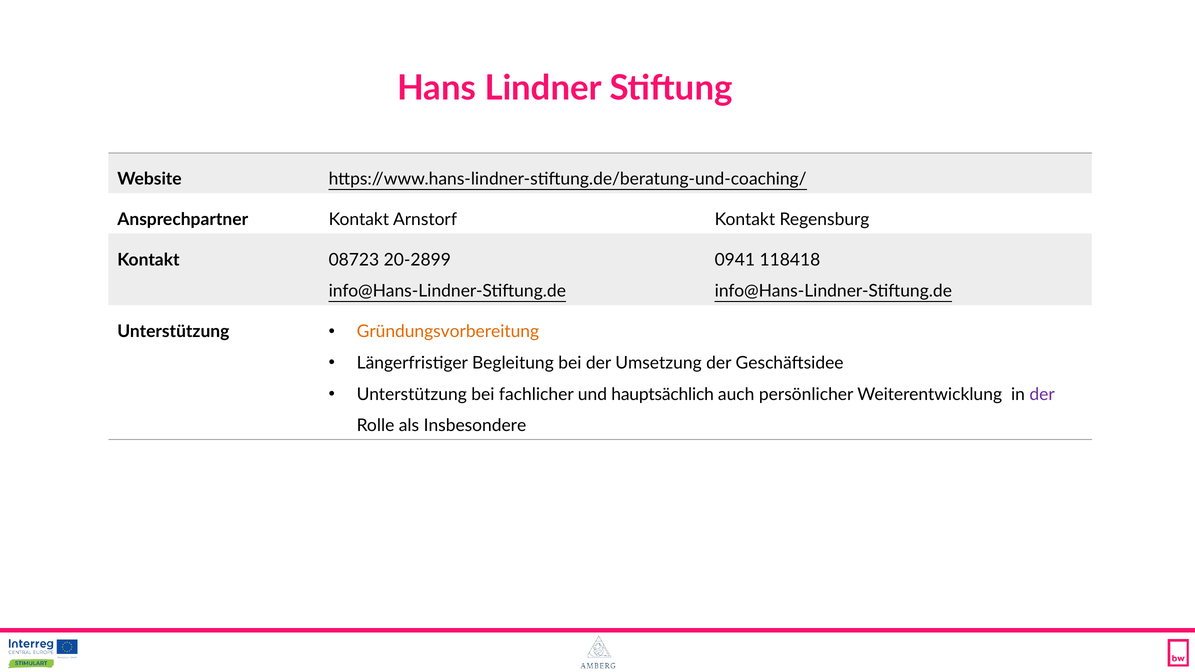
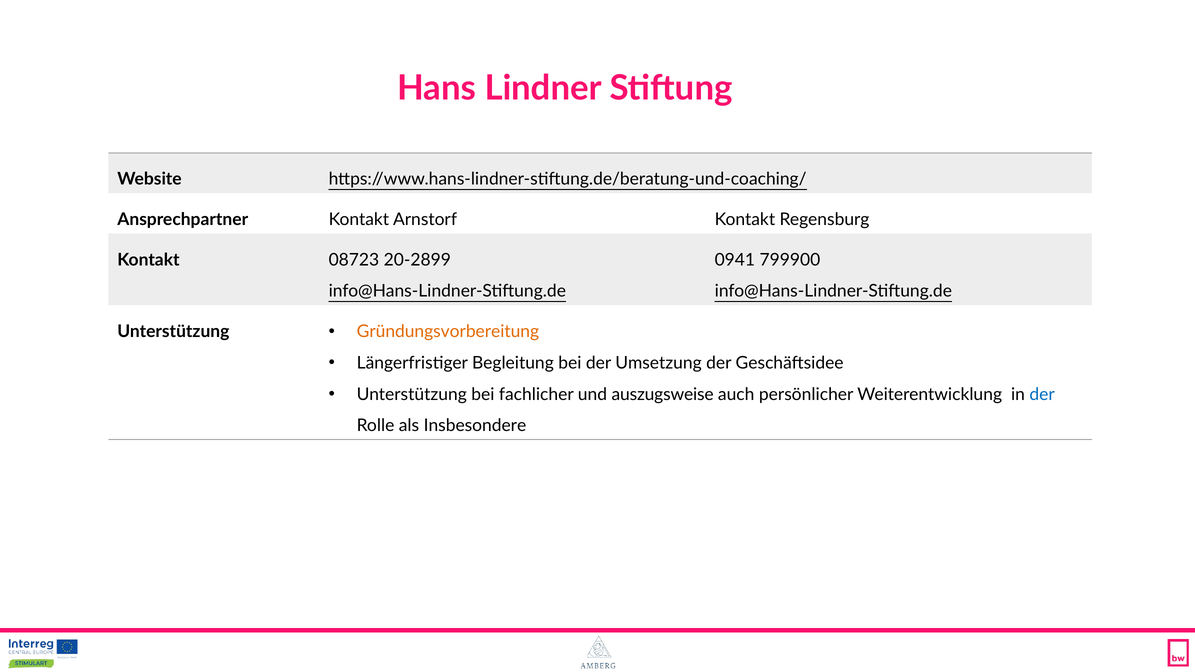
118418: 118418 -> 799900
hauptsächlich: hauptsächlich -> auszugsweise
der at (1042, 394) colour: purple -> blue
